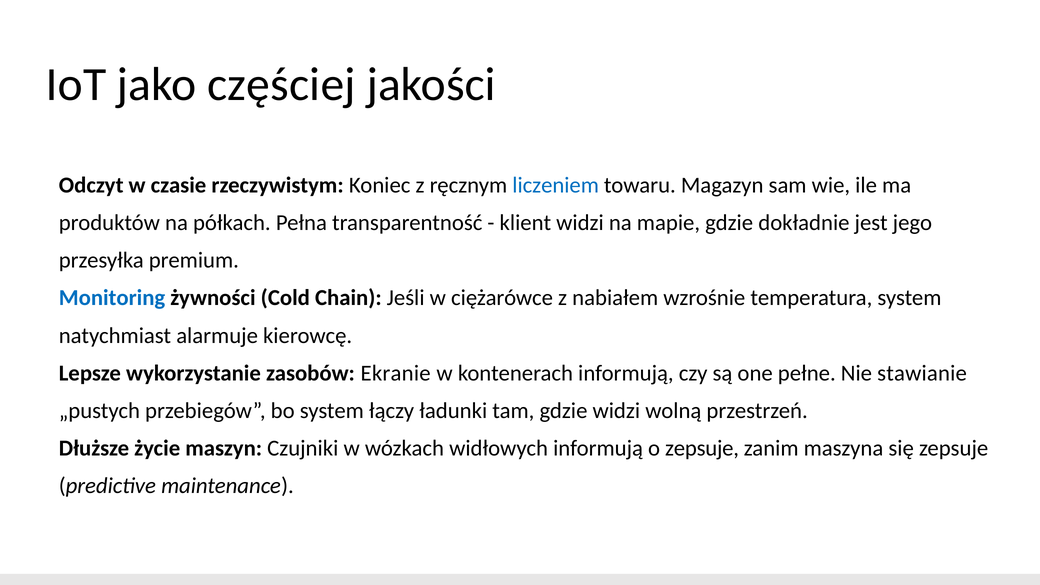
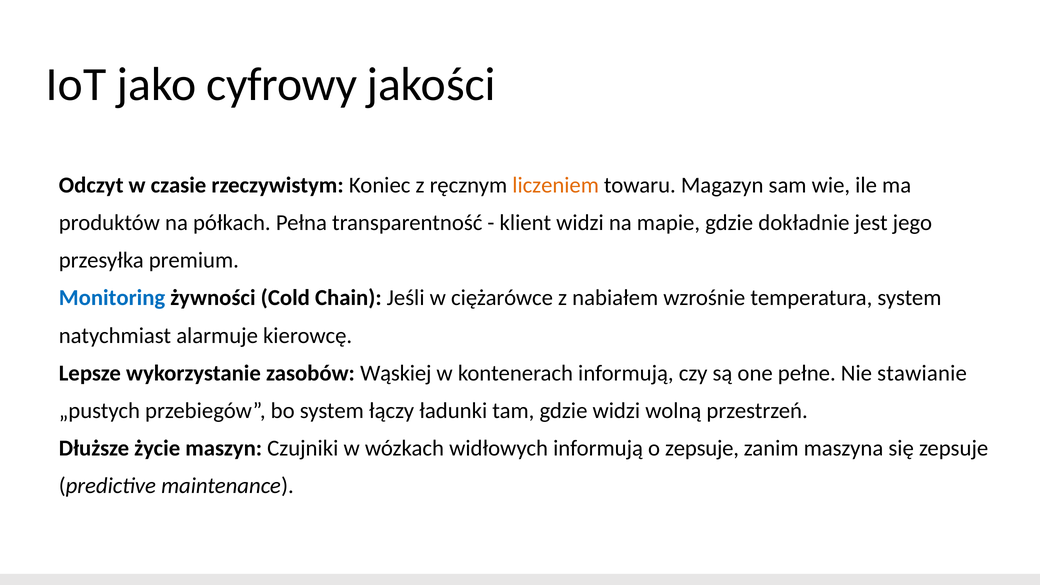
częściej: częściej -> cyfrowy
liczeniem colour: blue -> orange
Ekranie: Ekranie -> Wąskiej
